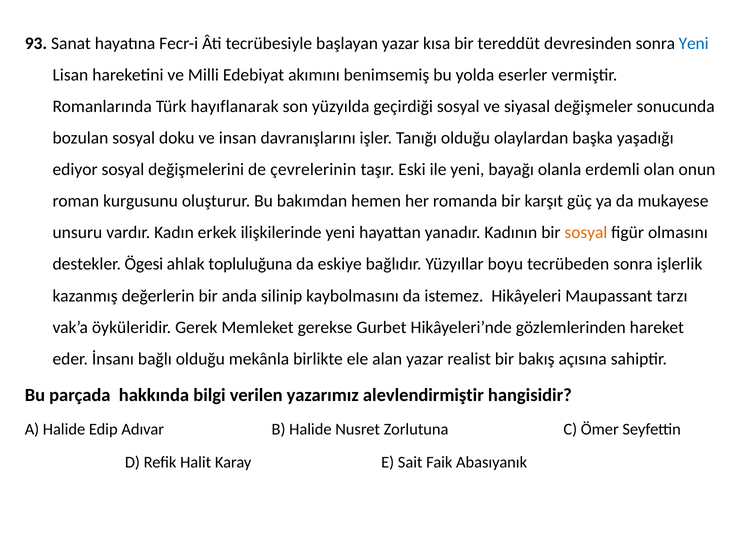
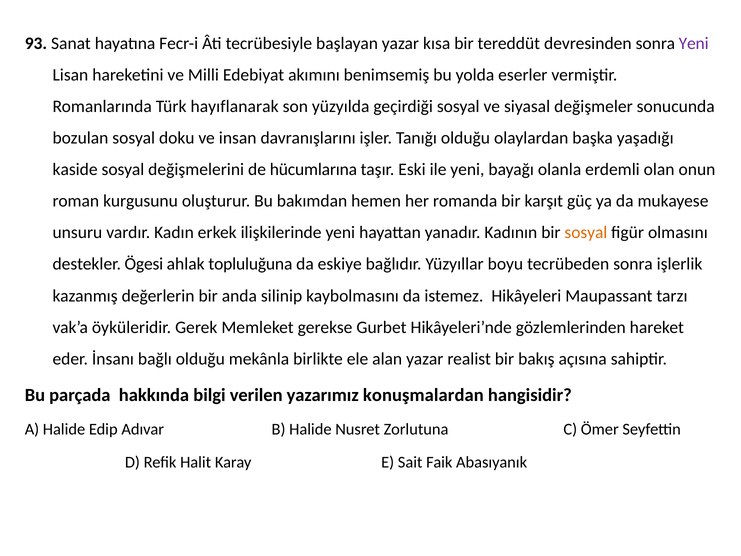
Yeni at (694, 43) colour: blue -> purple
ediyor: ediyor -> kaside
çevrelerinin: çevrelerinin -> hücumlarına
alevlendirmiştir: alevlendirmiştir -> konuşmalardan
